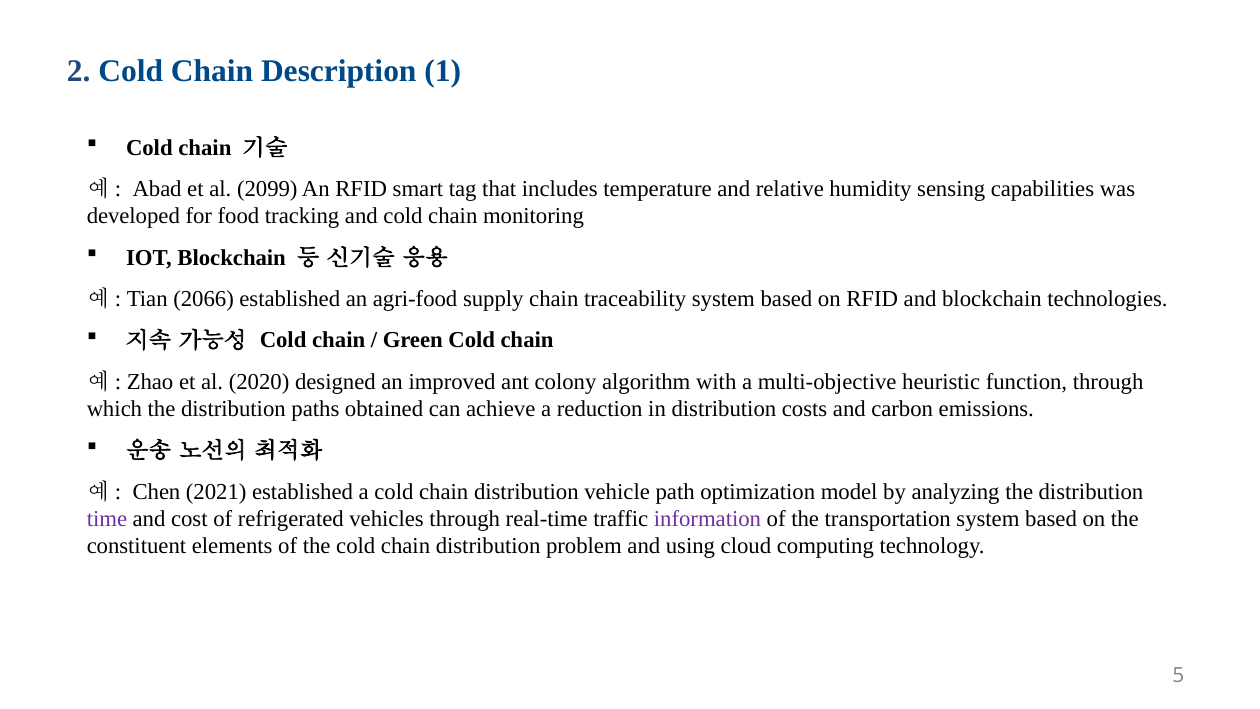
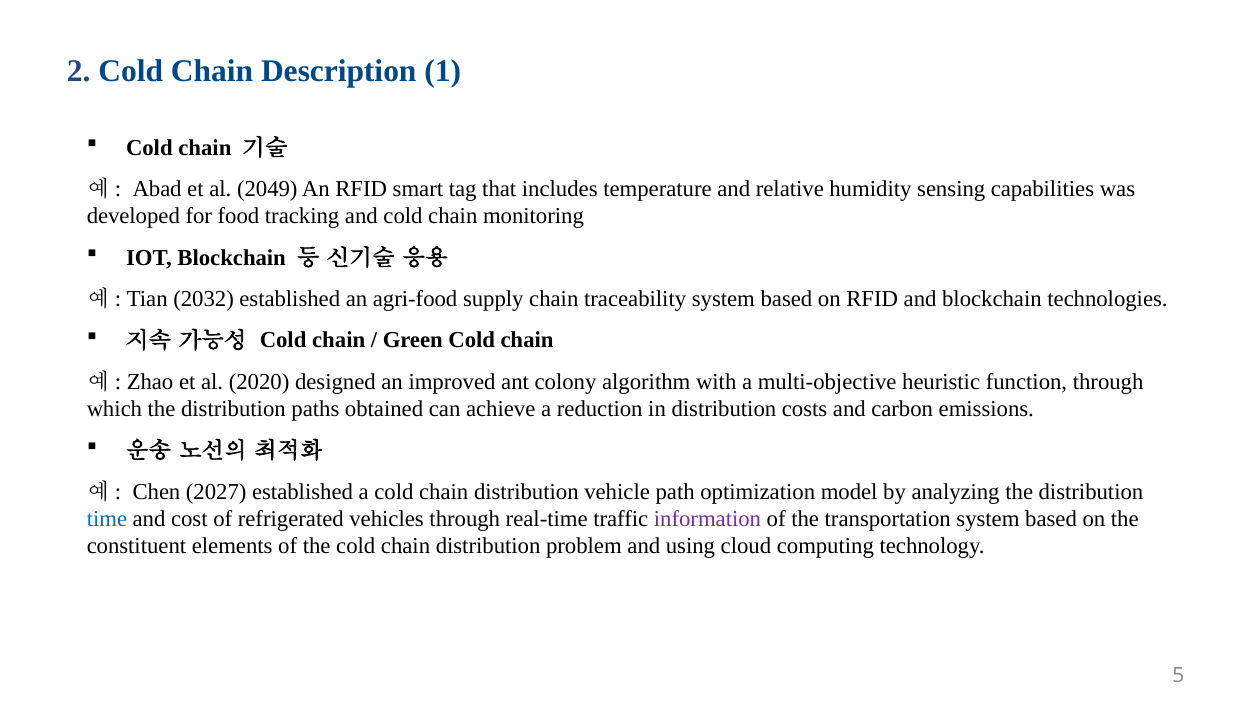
2099: 2099 -> 2049
2066: 2066 -> 2032
2021: 2021 -> 2027
time colour: purple -> blue
